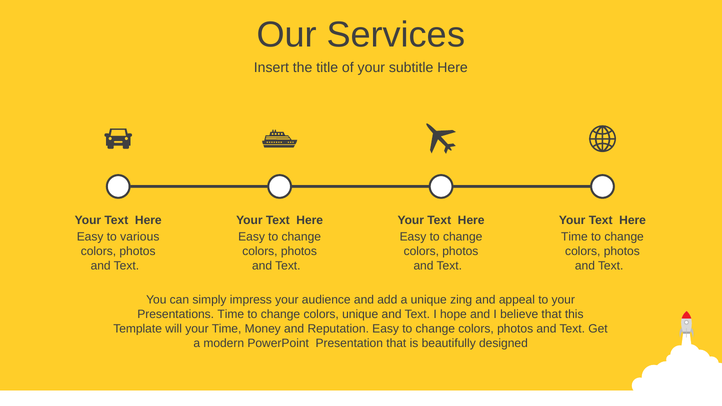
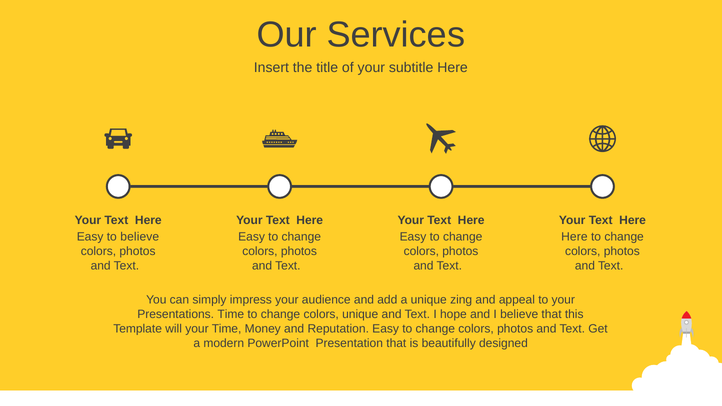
to various: various -> believe
Time at (574, 237): Time -> Here
